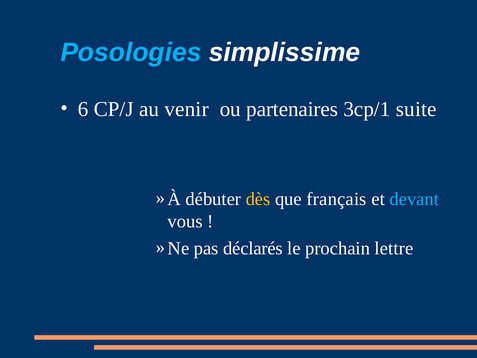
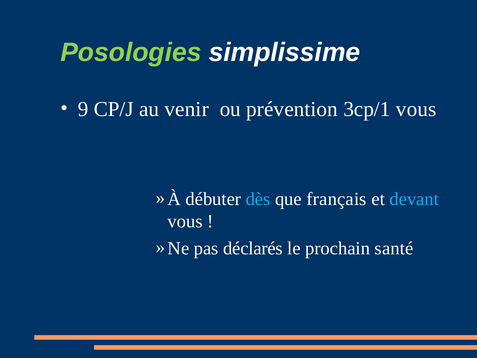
Posologies colour: light blue -> light green
6: 6 -> 9
partenaires: partenaires -> prévention
3cp/1 suite: suite -> vous
dès colour: yellow -> light blue
lettre: lettre -> santé
